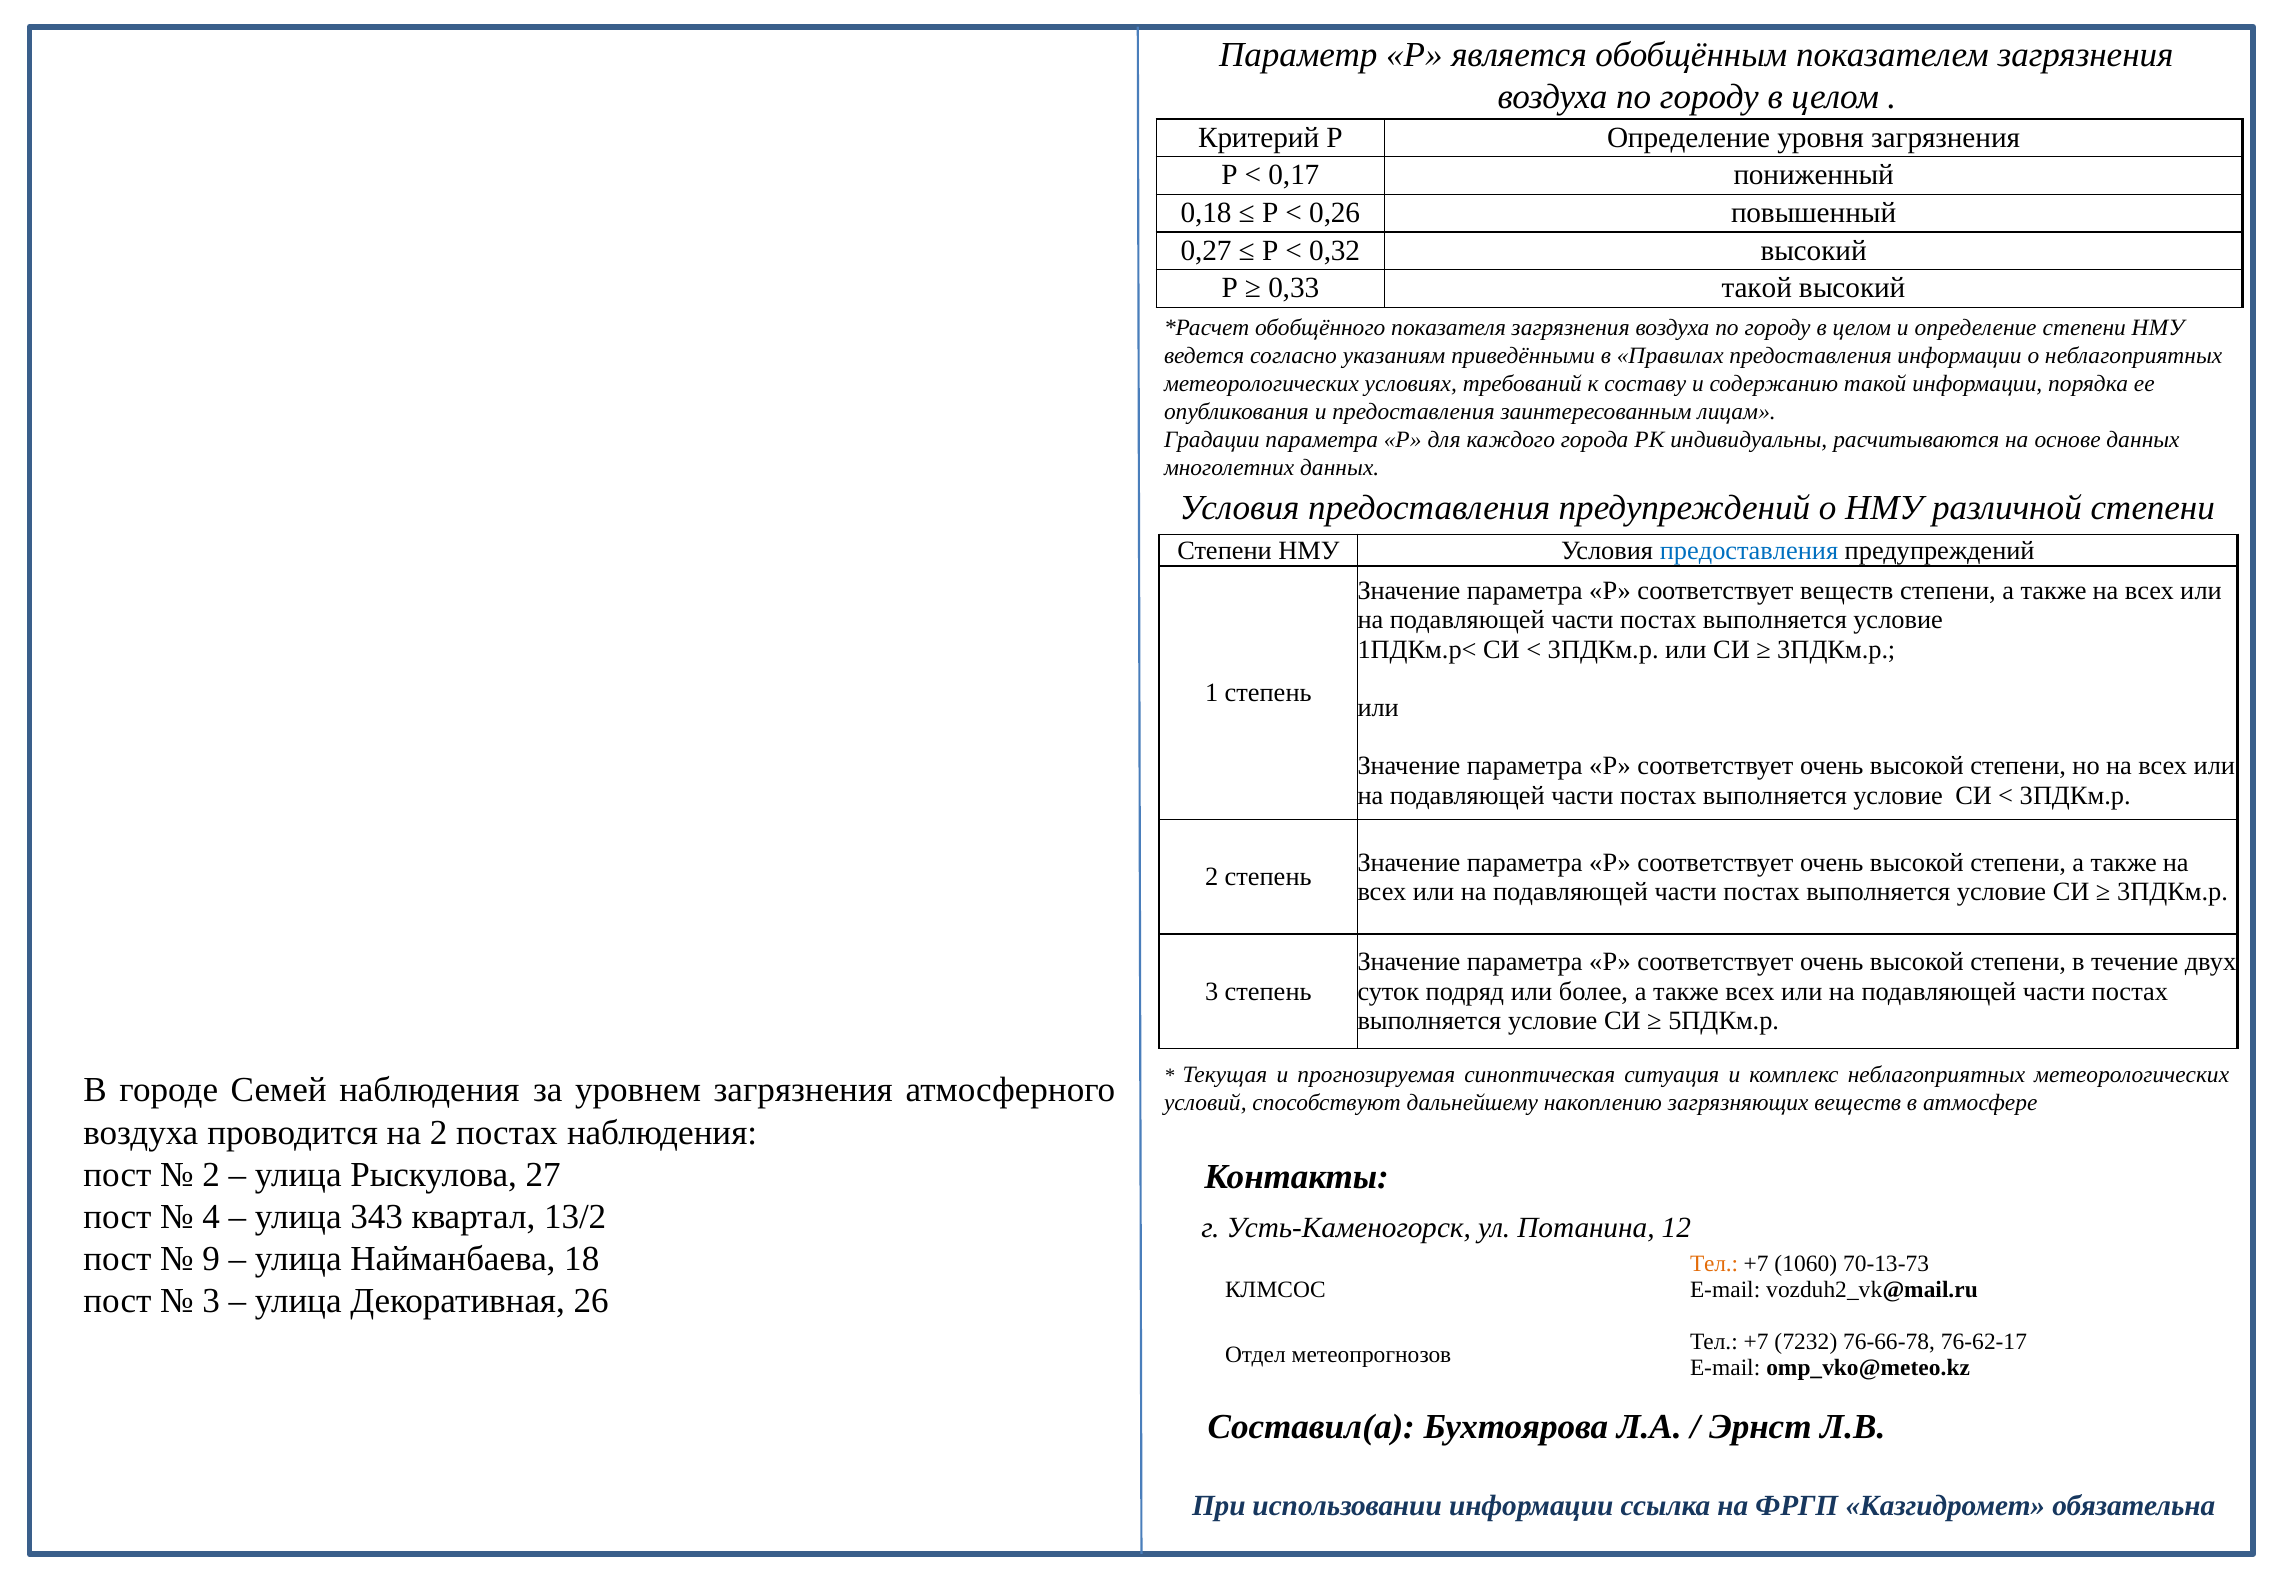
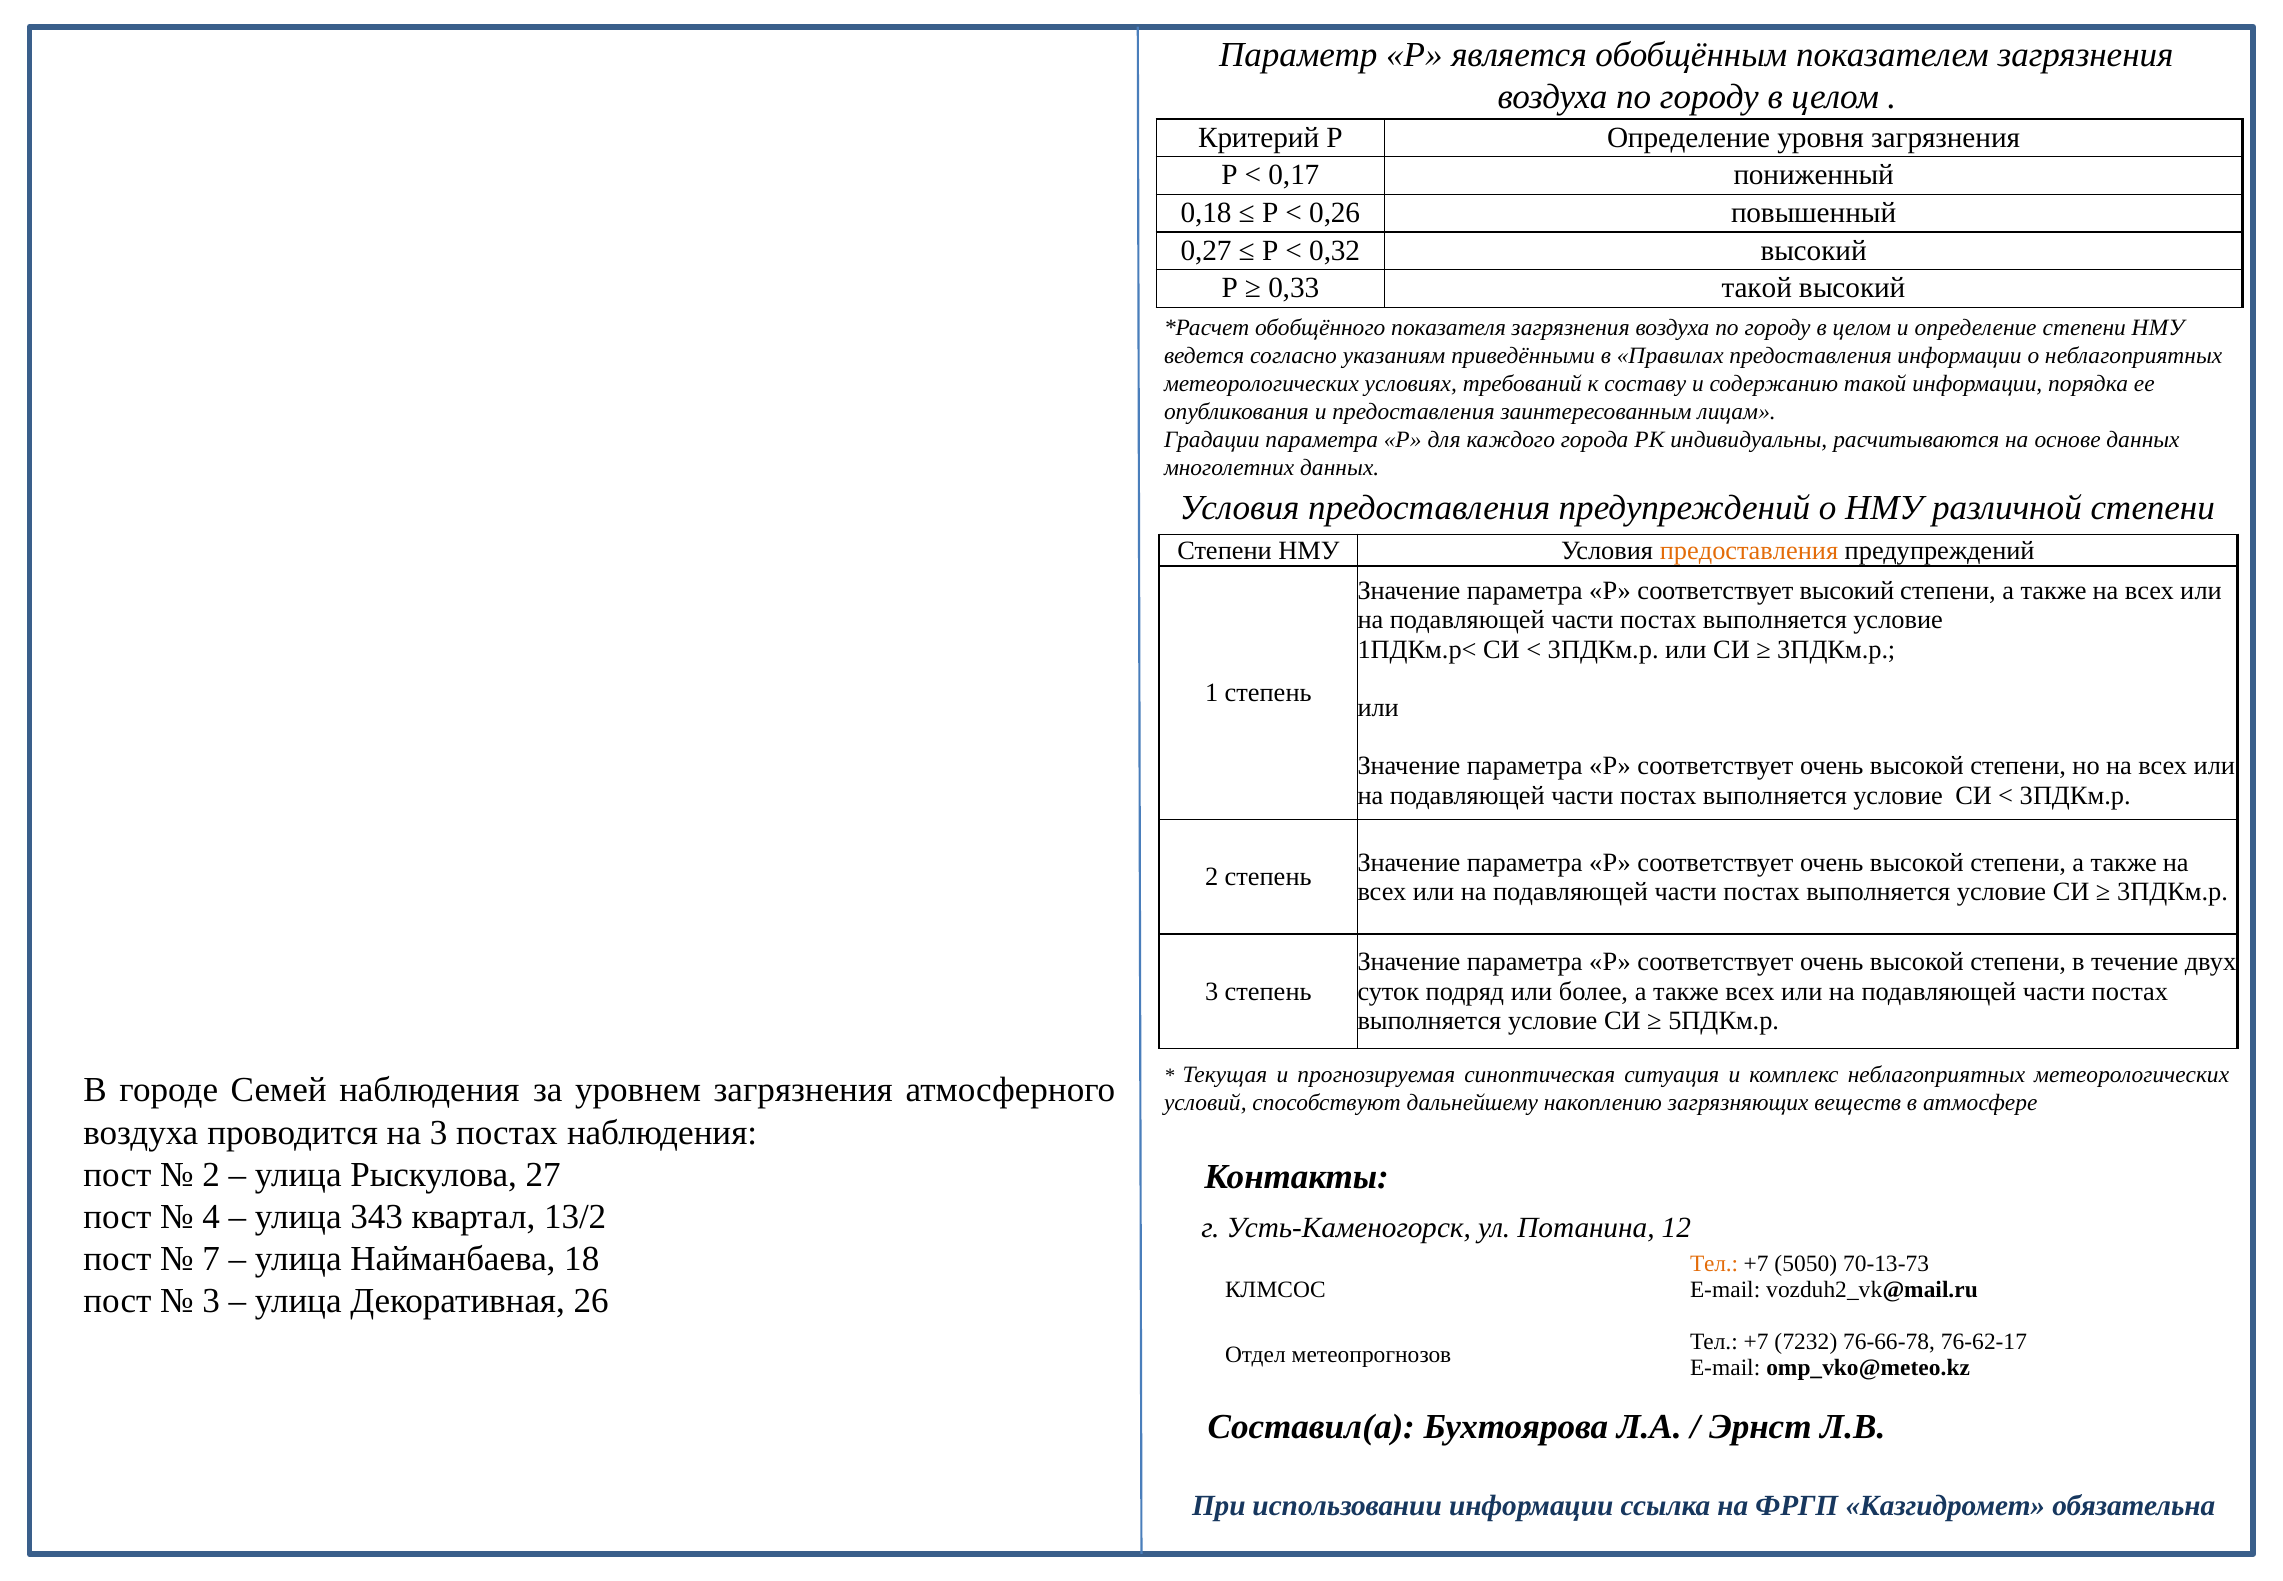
предоставления at (1749, 550) colour: blue -> orange
соответствует веществ: веществ -> высокий
на 2: 2 -> 3
9: 9 -> 7
1060: 1060 -> 5050
